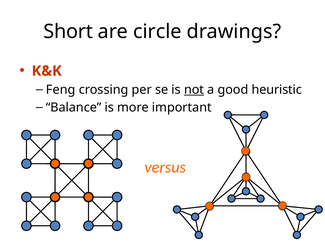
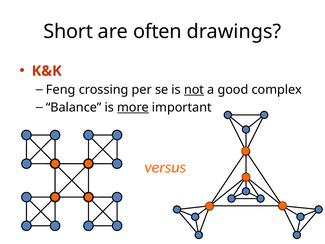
circle: circle -> often
heuristic: heuristic -> complex
more underline: none -> present
